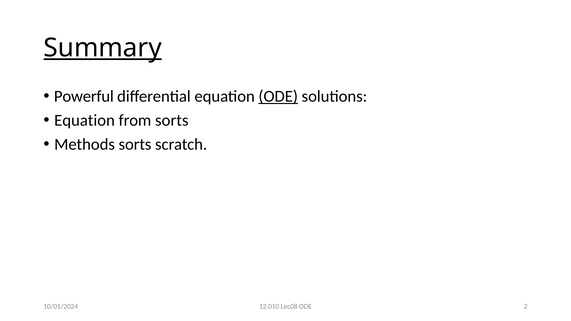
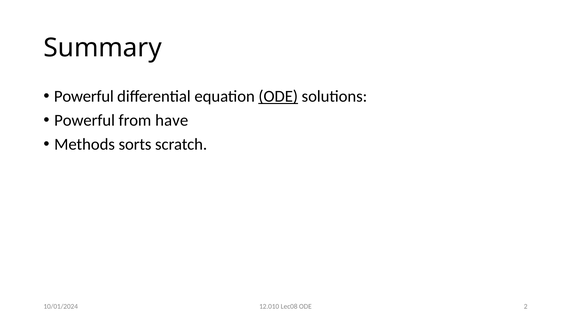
Summary underline: present -> none
Equation at (85, 120): Equation -> Powerful
from sorts: sorts -> have
